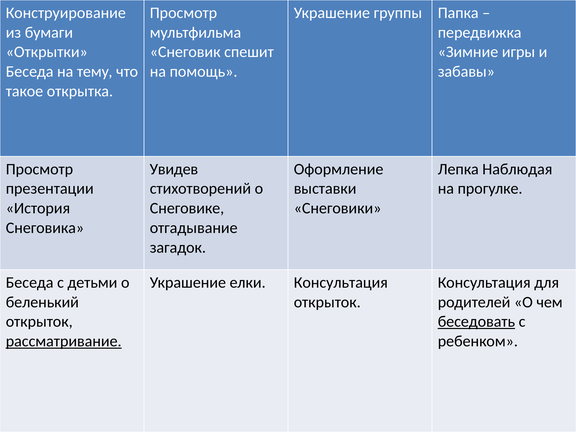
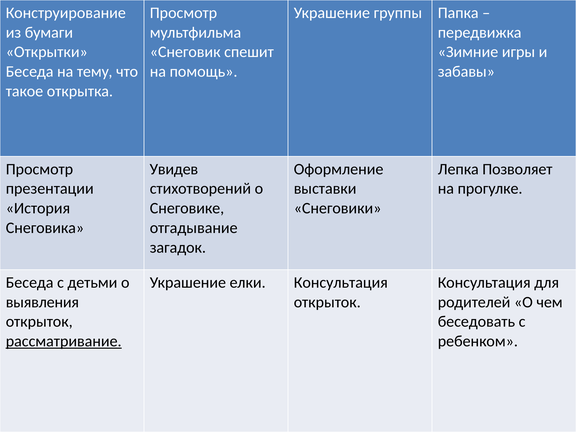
Наблюдая: Наблюдая -> Позволяет
беленький: беленький -> выявления
беседовать underline: present -> none
